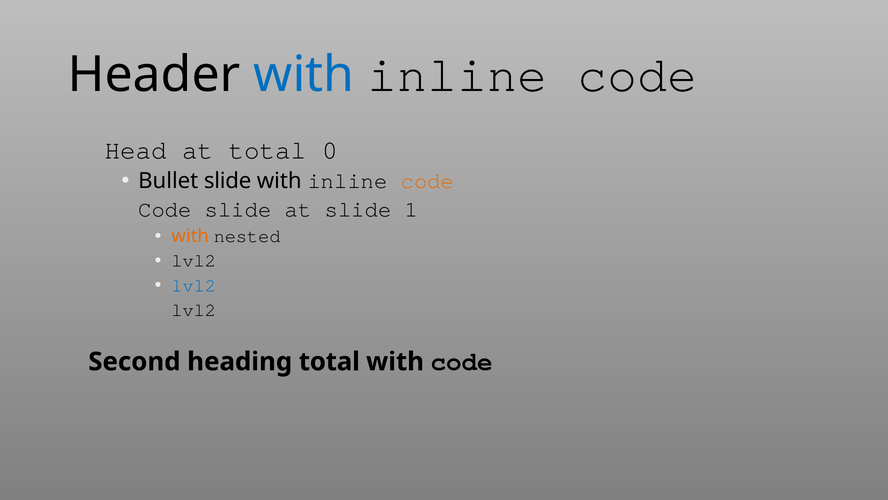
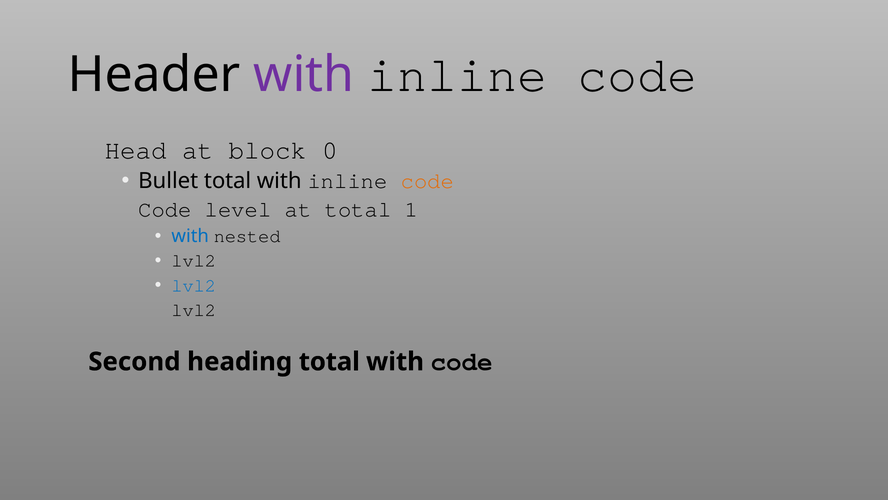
with at (304, 75) colour: blue -> purple
at total: total -> block
Bullet slide: slide -> total
Code slide: slide -> level
at slide: slide -> total
with at (190, 236) colour: orange -> blue
